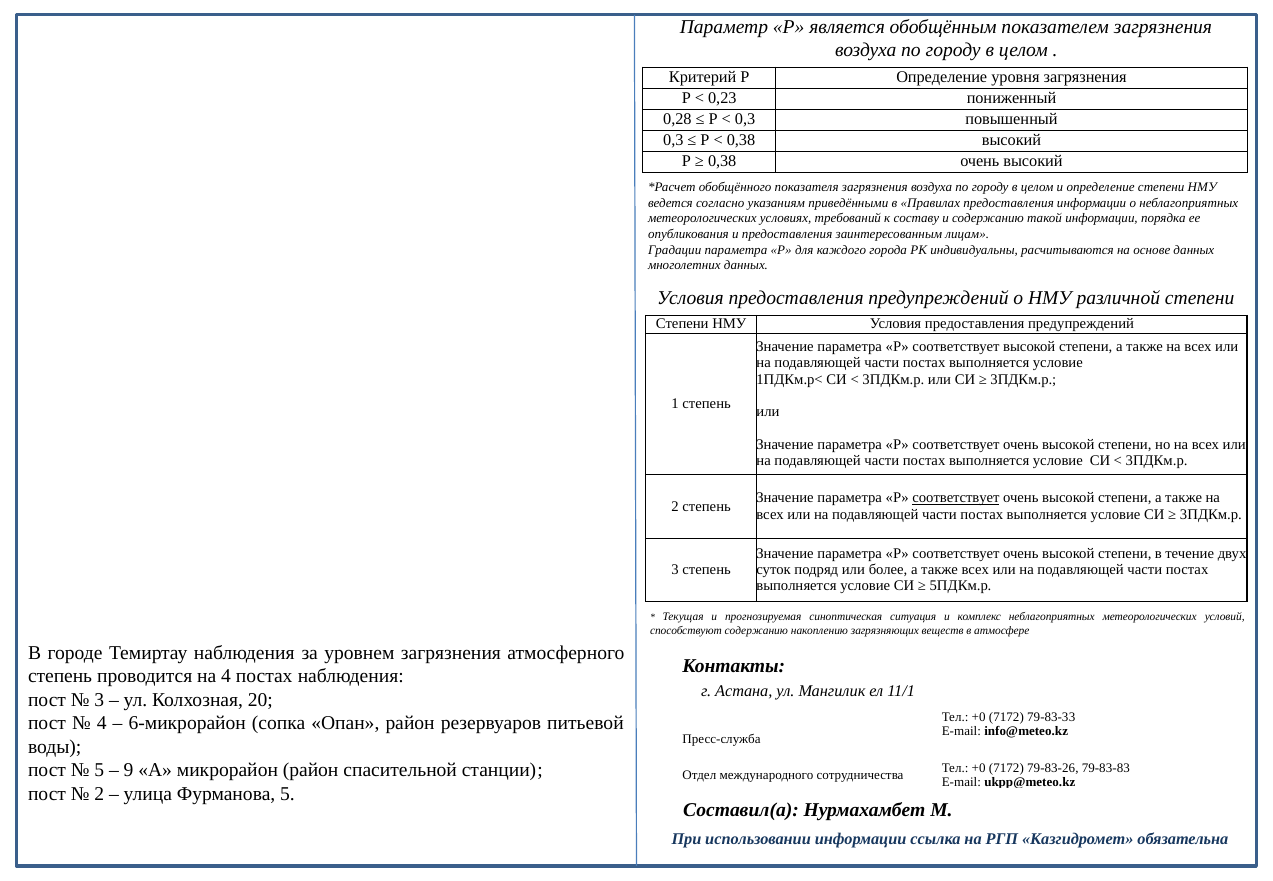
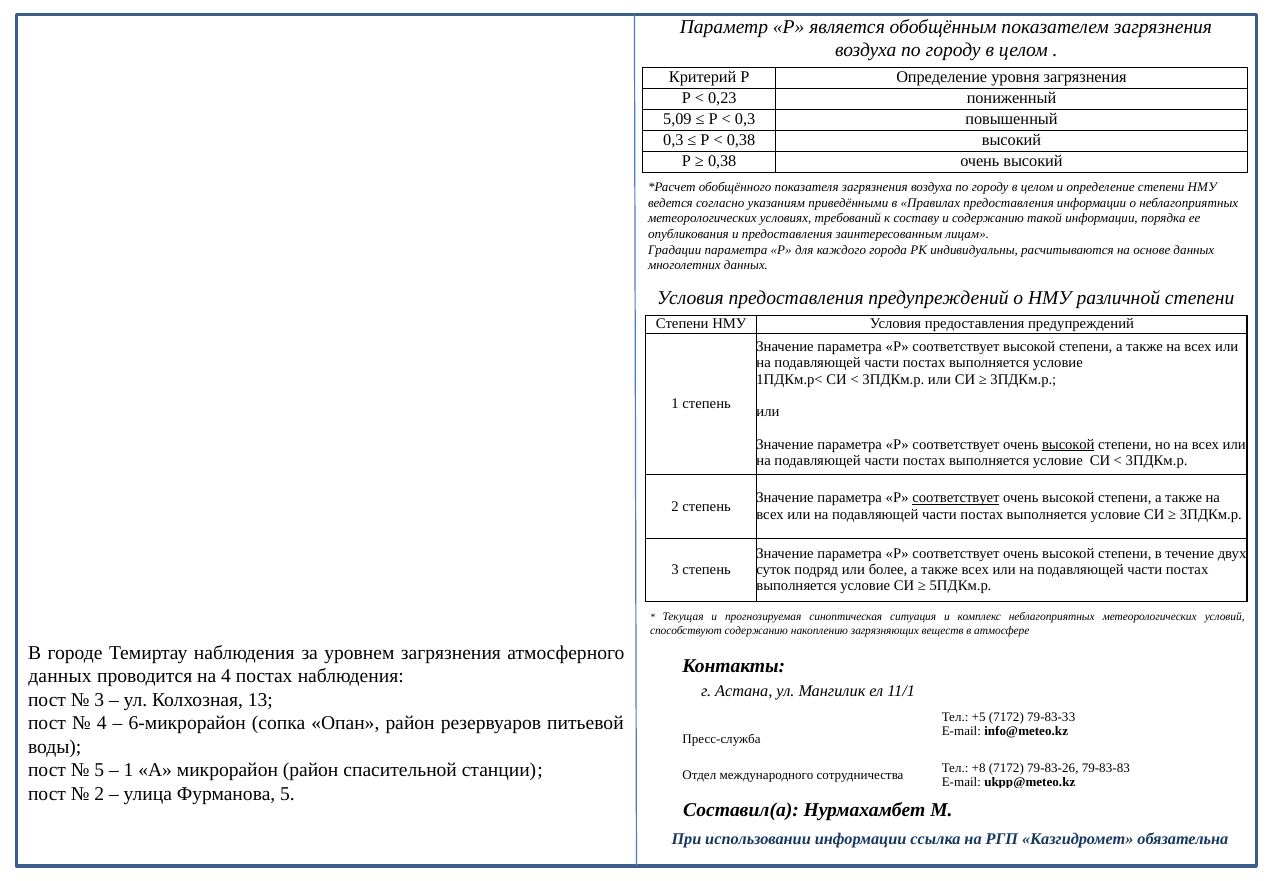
0,28: 0,28 -> 5,09
высокой at (1068, 445) underline: none -> present
степень at (60, 676): степень -> данных
20: 20 -> 13
+0 at (979, 717): +0 -> +5
9 at (129, 770): 9 -> 1
+0 at (979, 768): +0 -> +8
